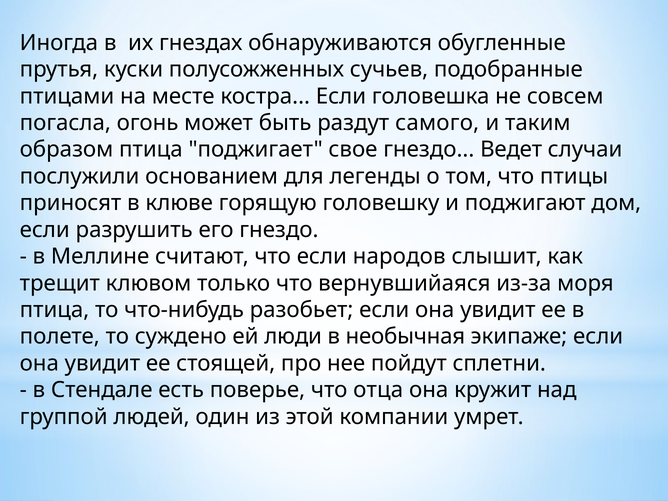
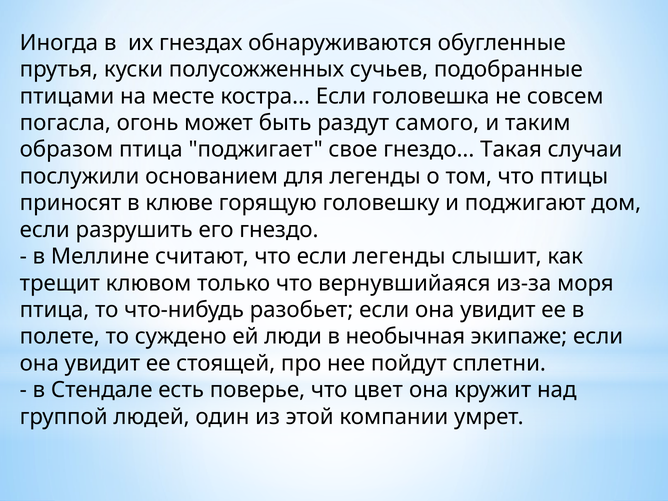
Ведет: Ведет -> Такая
если народов: народов -> легенды
отца: отца -> цвет
